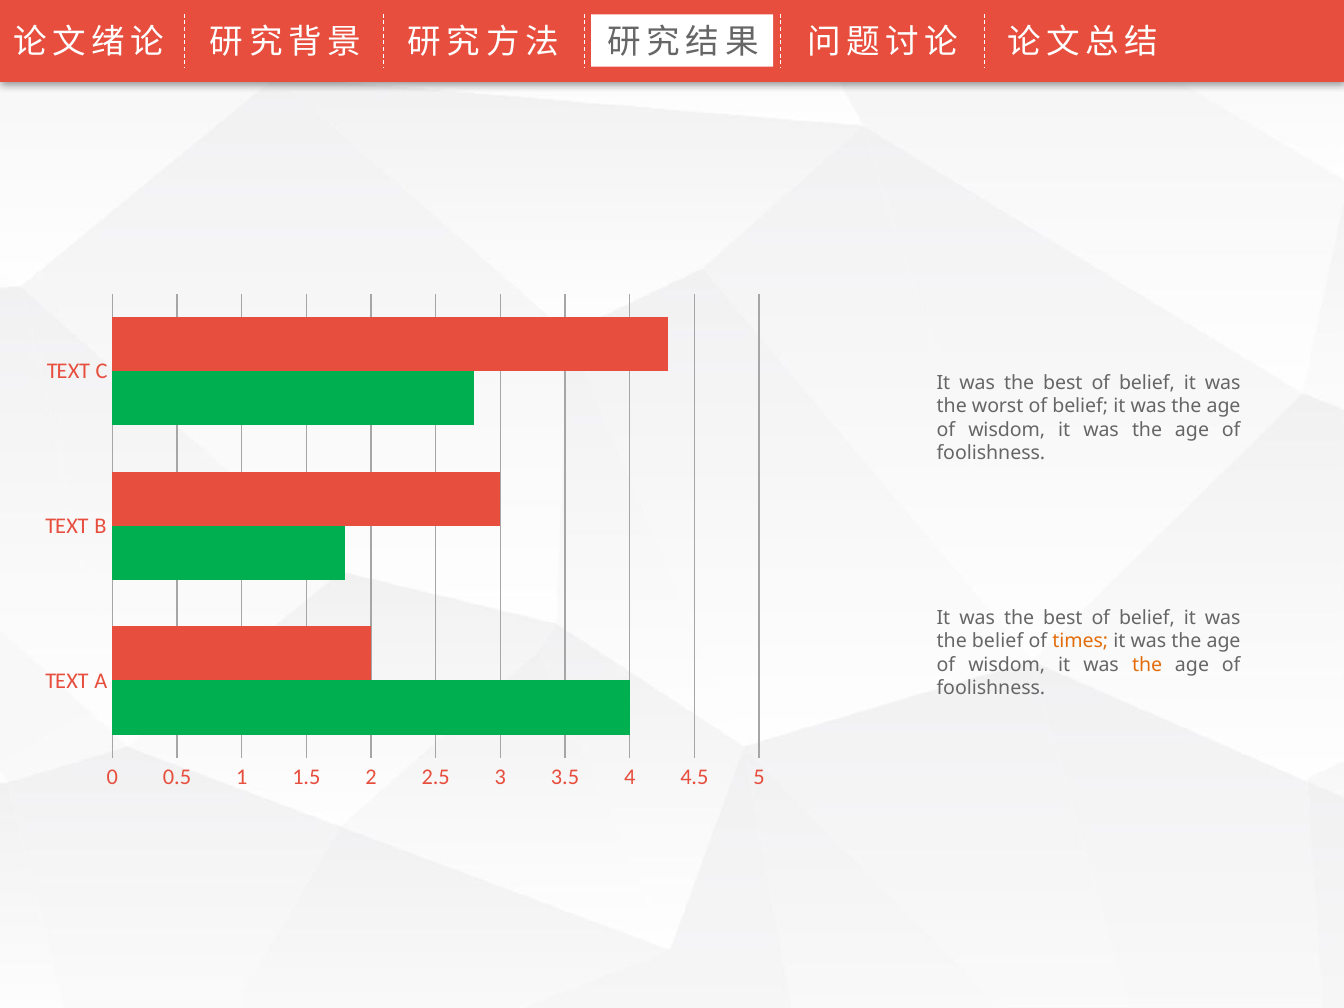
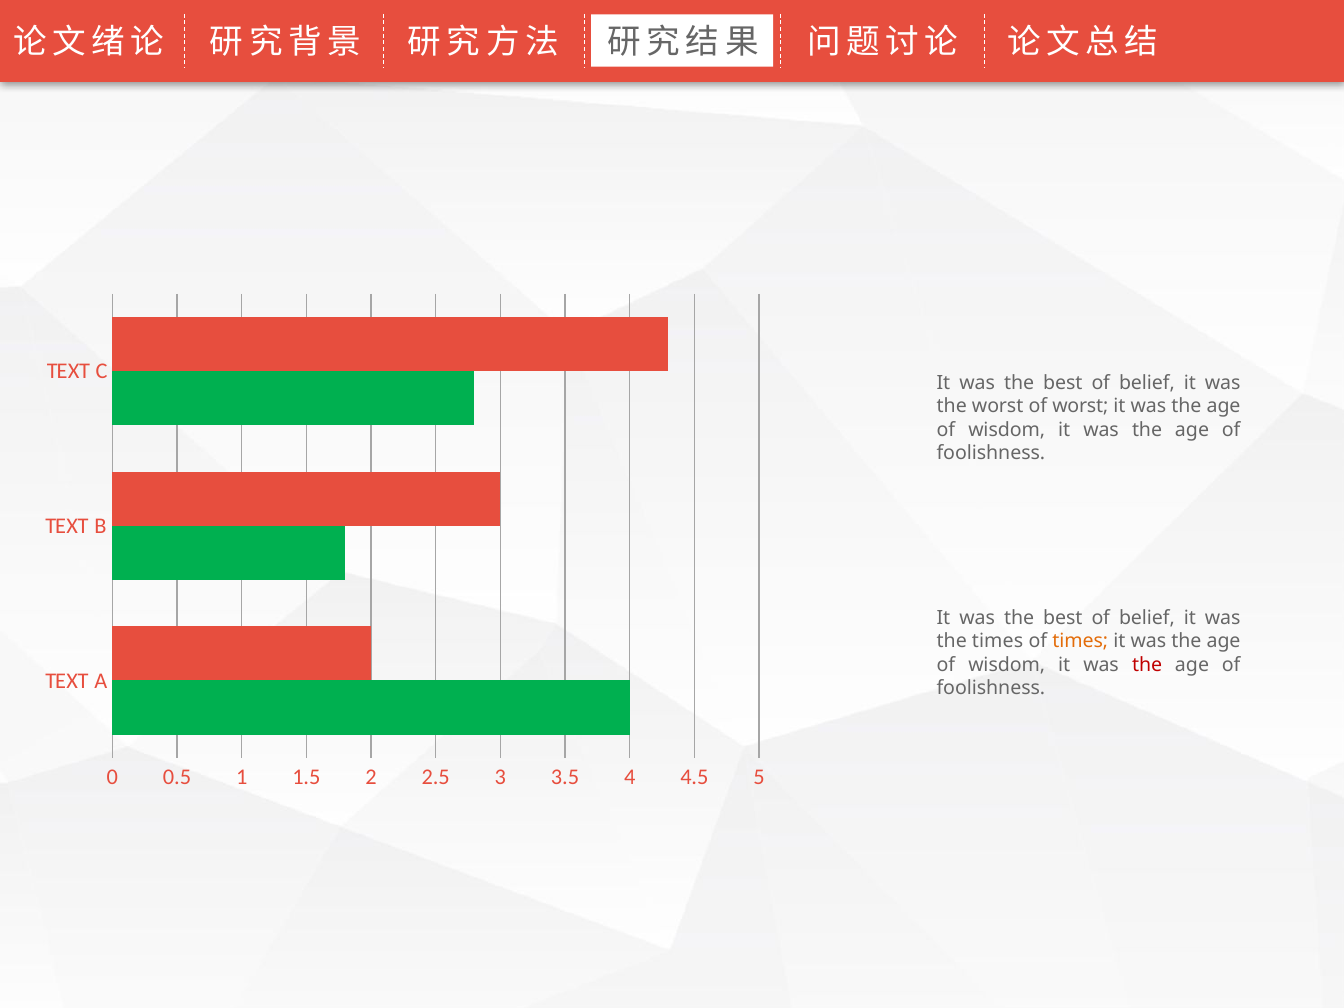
worst of belief: belief -> worst
the belief: belief -> times
the at (1147, 665) colour: orange -> red
